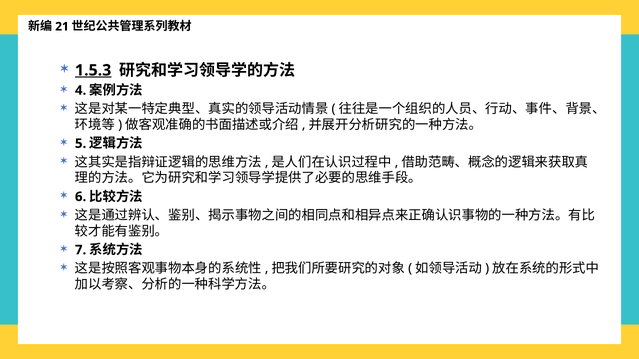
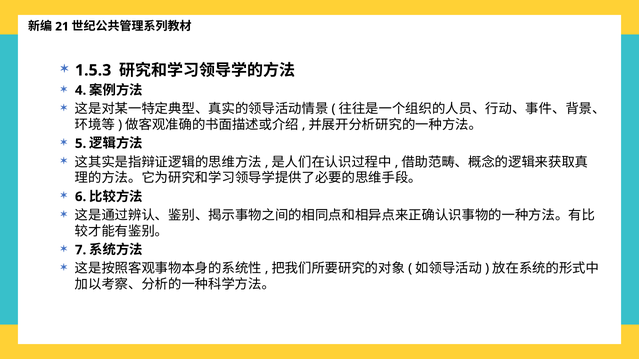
1.5.3 underline: present -> none
